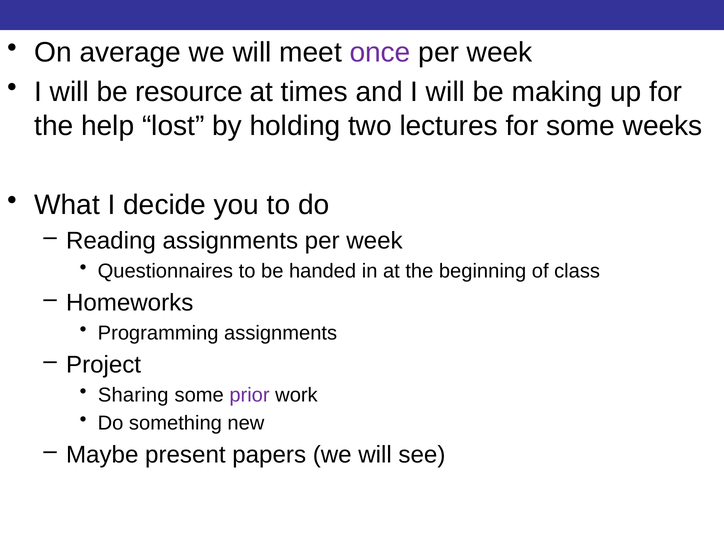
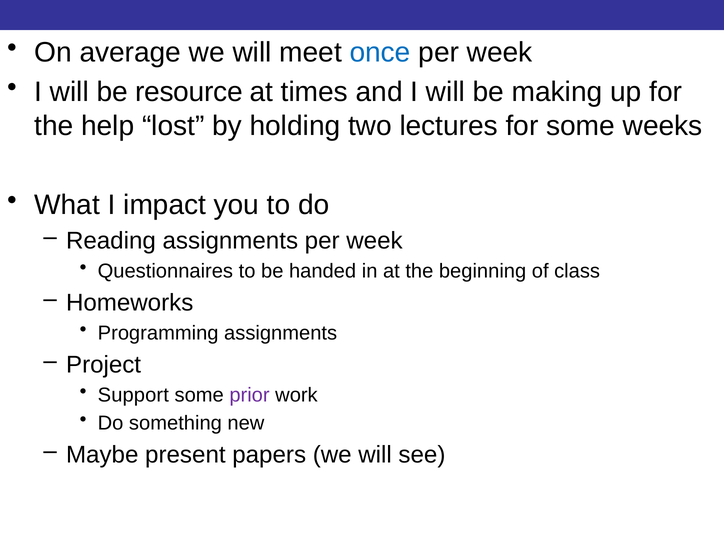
once colour: purple -> blue
decide: decide -> impact
Sharing: Sharing -> Support
